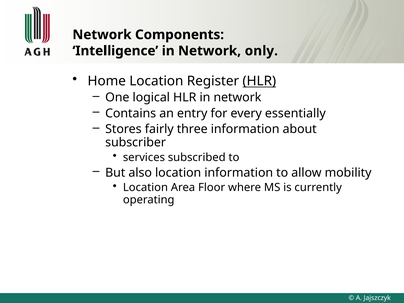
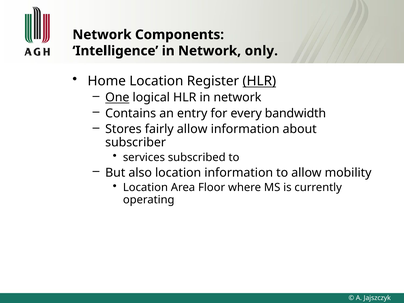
One underline: none -> present
essentially: essentially -> bandwidth
fairly three: three -> allow
